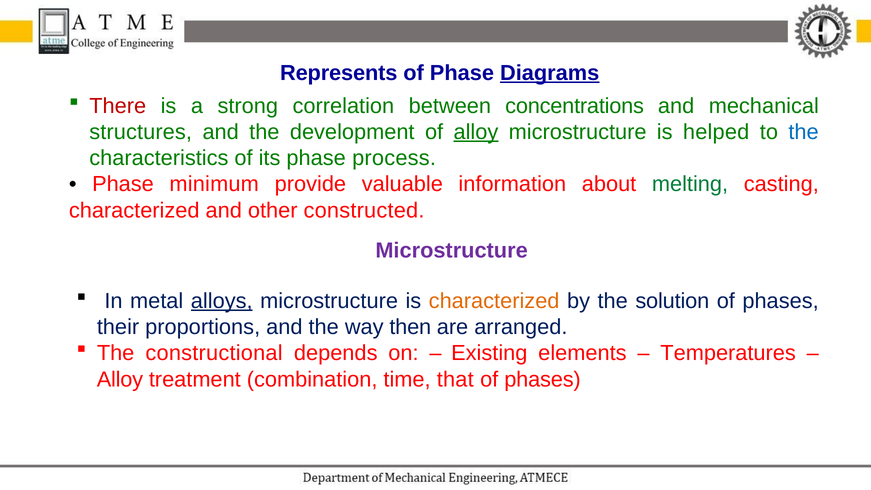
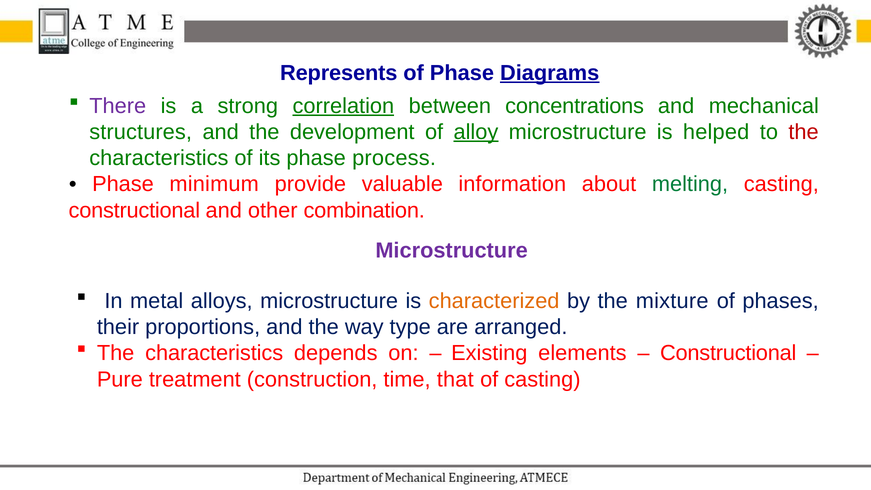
There colour: red -> purple
correlation underline: none -> present
the at (804, 132) colour: blue -> red
characterized at (134, 210): characterized -> constructional
constructed: constructed -> combination
alloys underline: present -> none
solution: solution -> mixture
then: then -> type
constructional at (214, 353): constructional -> characteristics
Temperatures at (728, 353): Temperatures -> Constructional
Alloy at (120, 379): Alloy -> Pure
combination: combination -> construction
phases at (543, 379): phases -> casting
